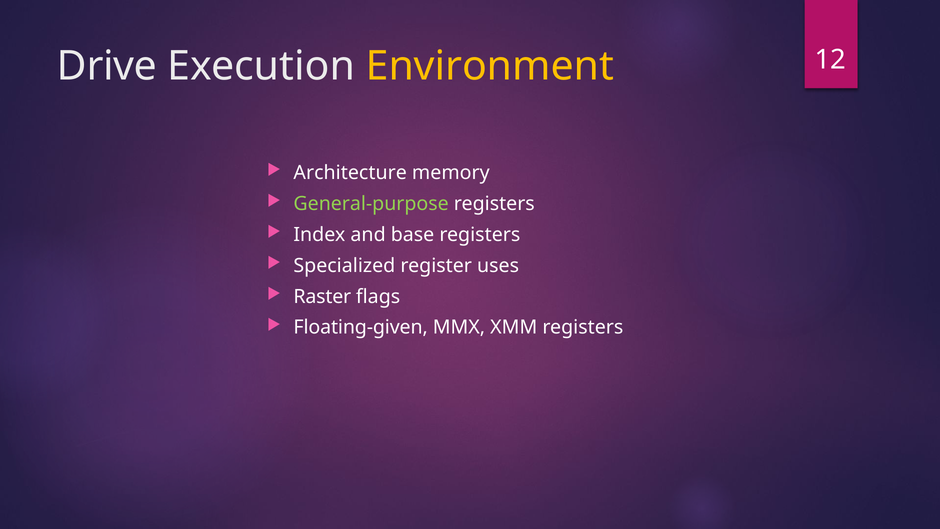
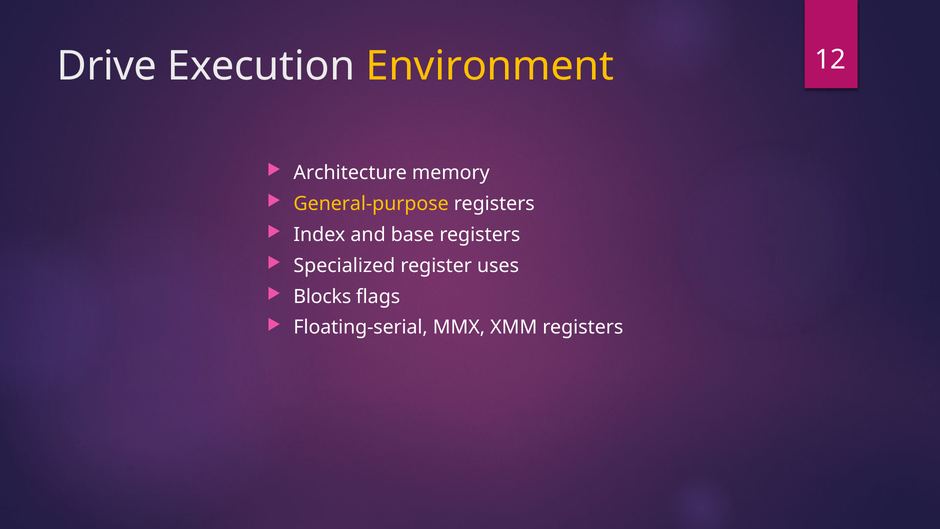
General-purpose colour: light green -> yellow
Raster: Raster -> Blocks
Floating-given: Floating-given -> Floating-serial
